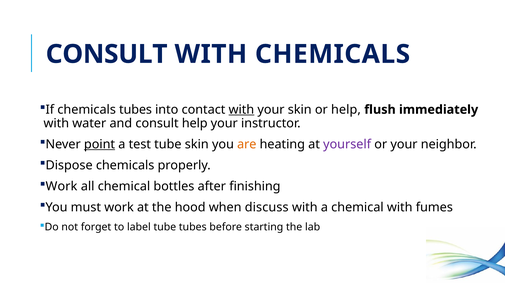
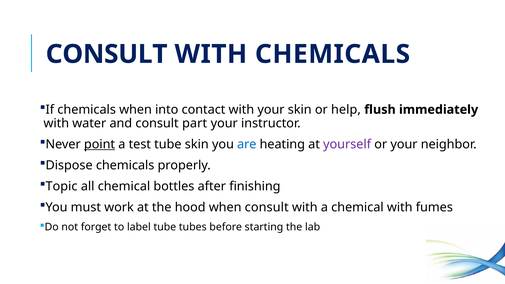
chemicals tubes: tubes -> when
with at (241, 110) underline: present -> none
consult help: help -> part
are colour: orange -> blue
Work at (61, 186): Work -> Topic
when discuss: discuss -> consult
